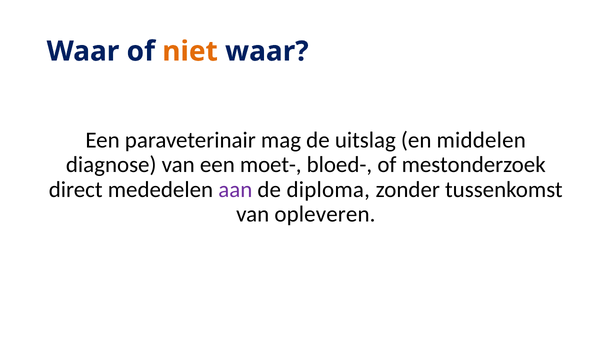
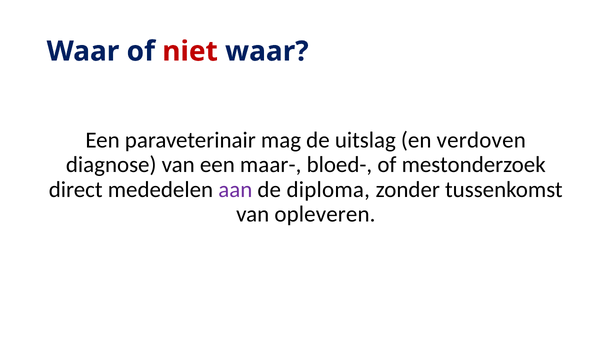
niet colour: orange -> red
middelen: middelen -> verdoven
moet-: moet- -> maar-
